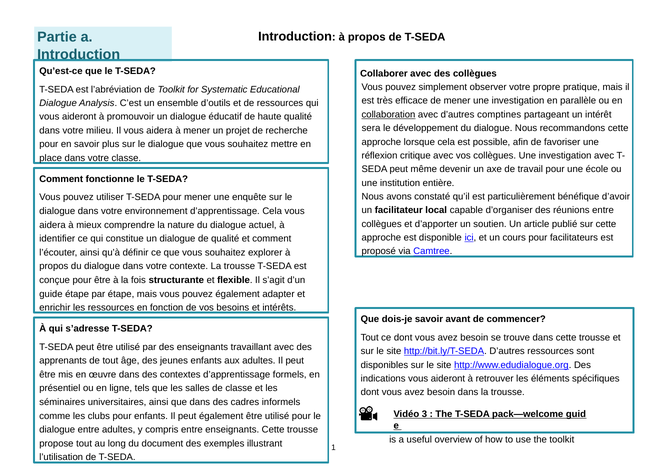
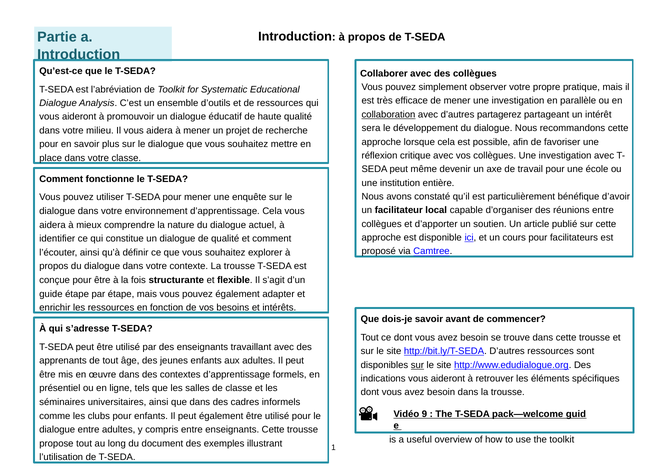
comptines: comptines -> partagerez
sur at (417, 365) underline: none -> present
3: 3 -> 9
